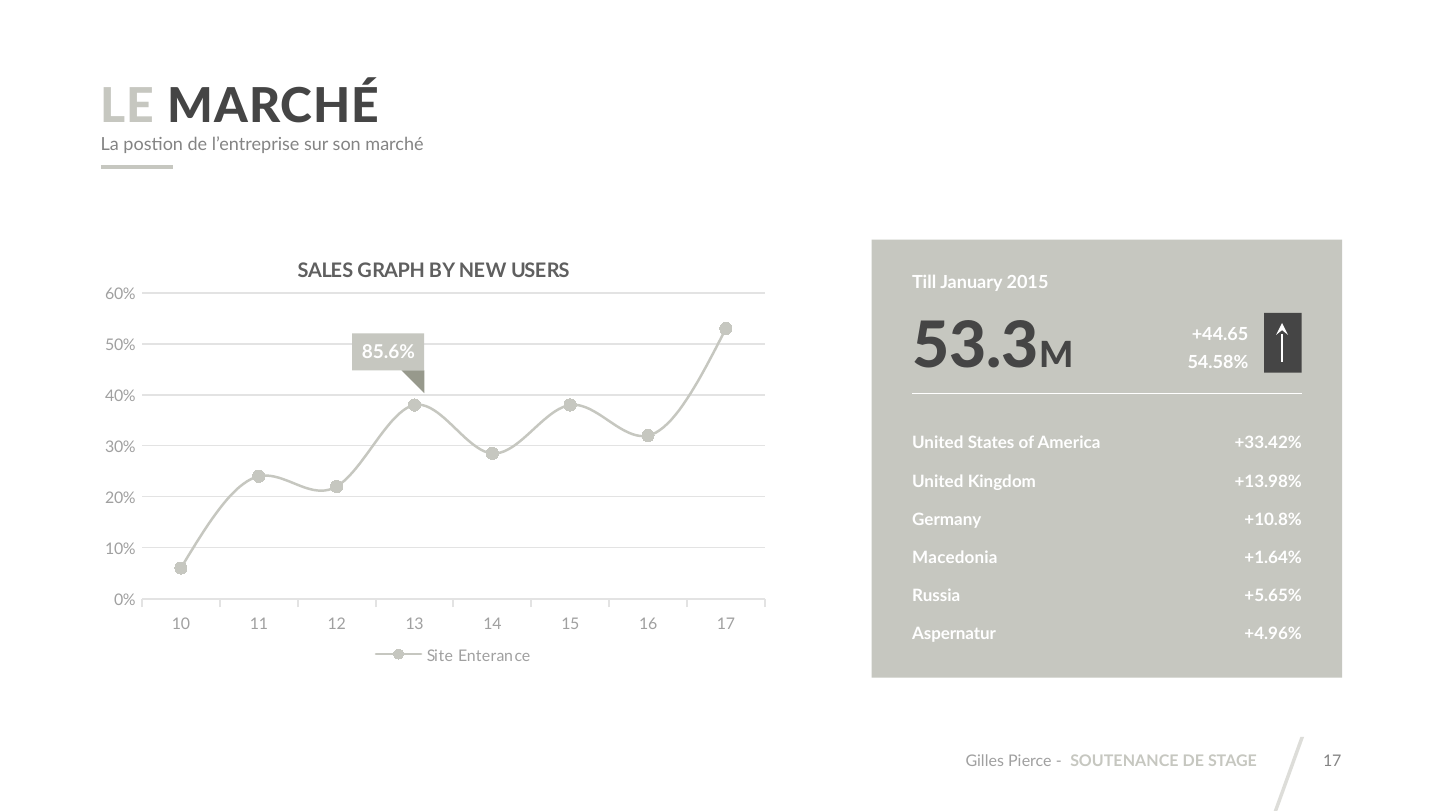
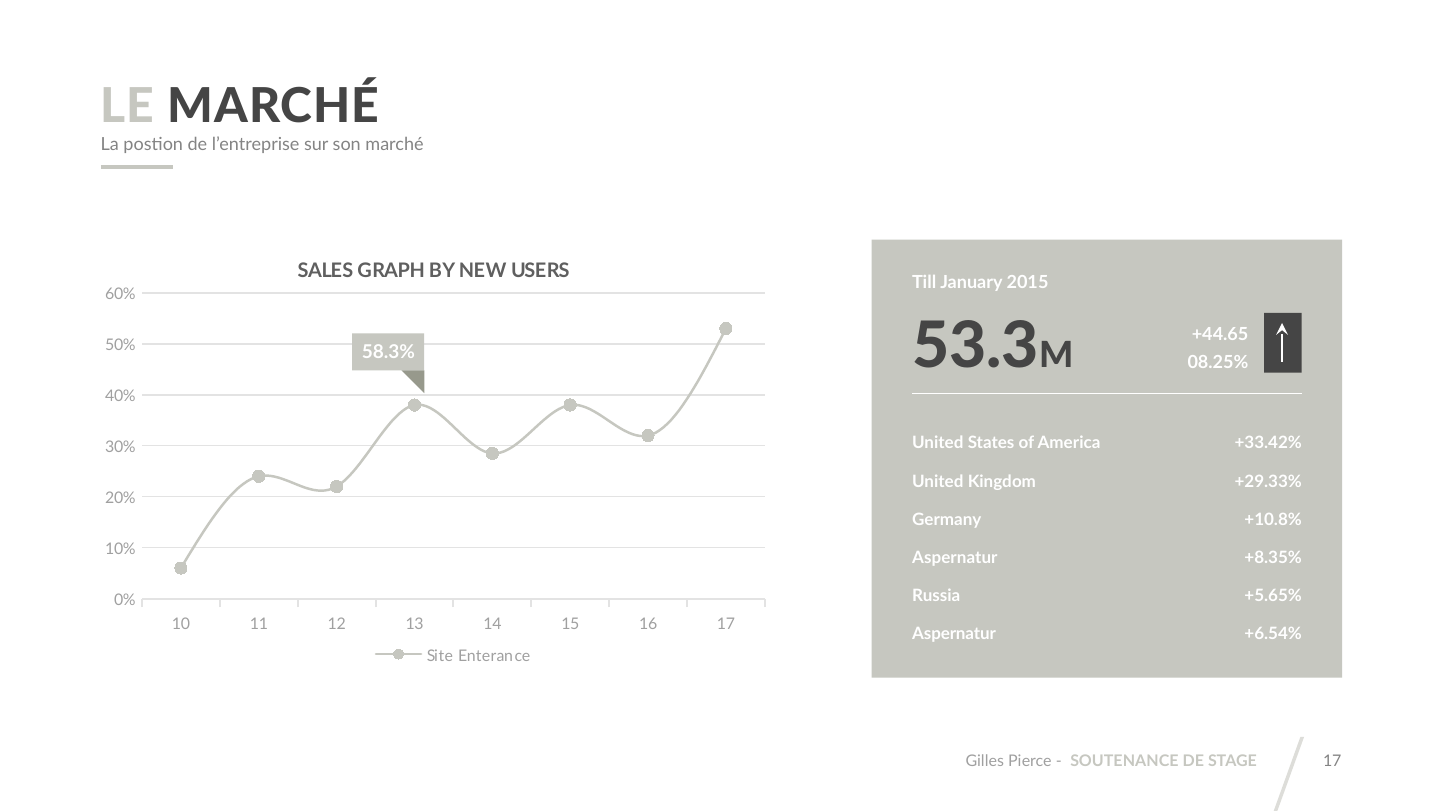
85.6%: 85.6% -> 58.3%
54.58%: 54.58% -> 08.25%
+13.98%: +13.98% -> +29.33%
Macedonia at (955, 558): Macedonia -> Aspernatur
+1.64%: +1.64% -> +8.35%
+4.96%: +4.96% -> +6.54%
